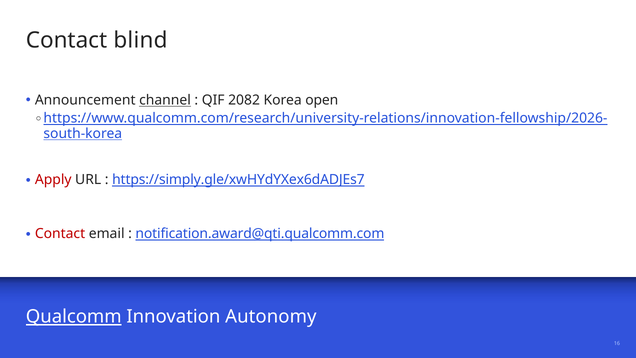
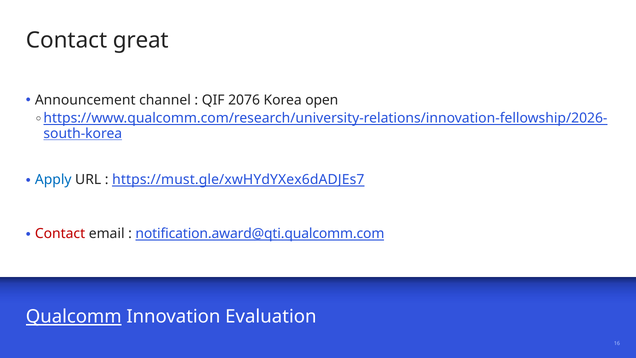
blind: blind -> great
channel underline: present -> none
2082: 2082 -> 2076
Apply colour: red -> blue
https://simply.gle/xwHYdYXex6dADJEs7: https://simply.gle/xwHYdYXex6dADJEs7 -> https://must.gle/xwHYdYXex6dADJEs7
Autonomy: Autonomy -> Evaluation
